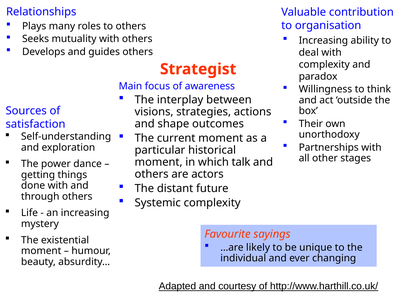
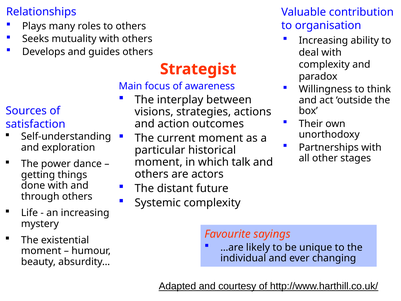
shape: shape -> action
